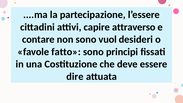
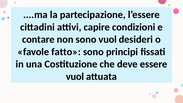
attraverso: attraverso -> condizioni
dire at (75, 76): dire -> vuol
